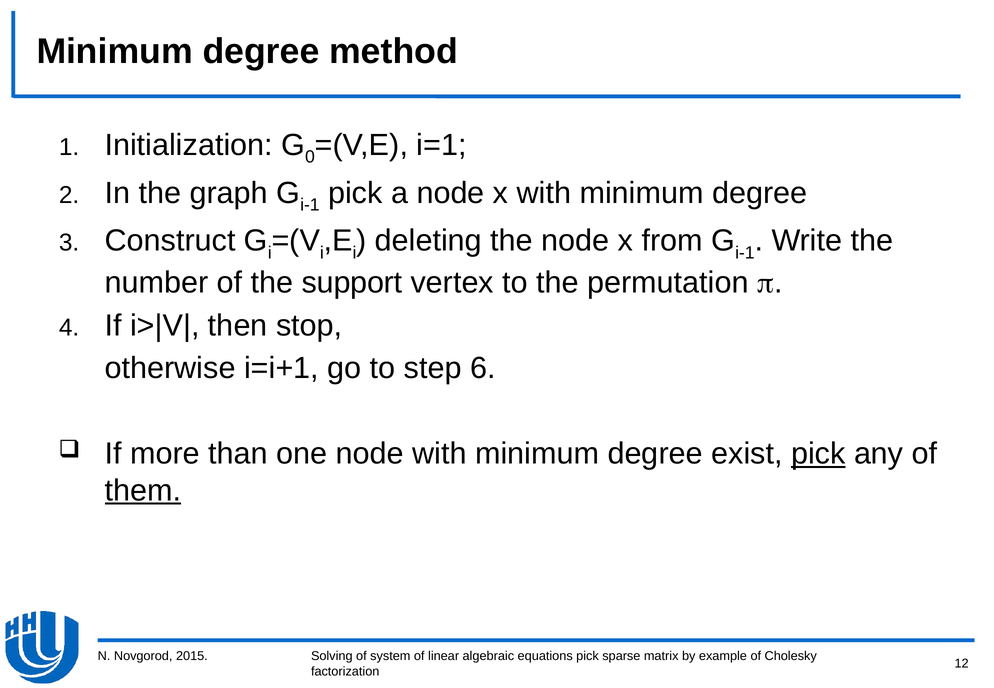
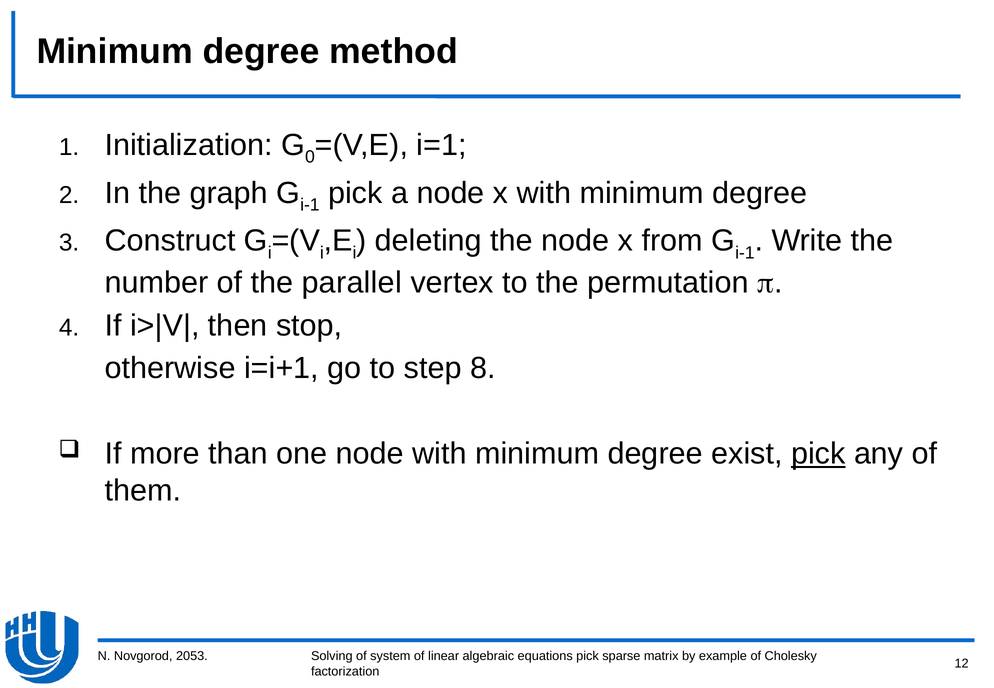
support: support -> parallel
6: 6 -> 8
them underline: present -> none
2015: 2015 -> 2053
